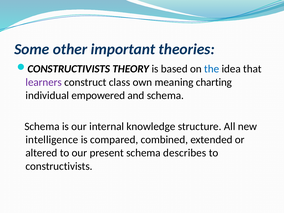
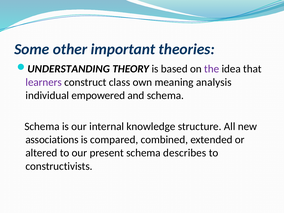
CONSTRUCTIVISTS at (69, 69): CONSTRUCTIVISTS -> UNDERSTANDING
the colour: blue -> purple
charting: charting -> analysis
intelligence: intelligence -> associations
